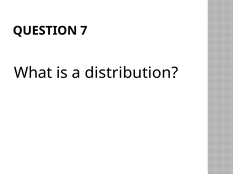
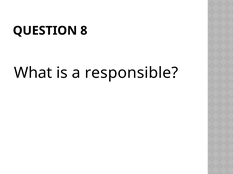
7: 7 -> 8
distribution: distribution -> responsible
